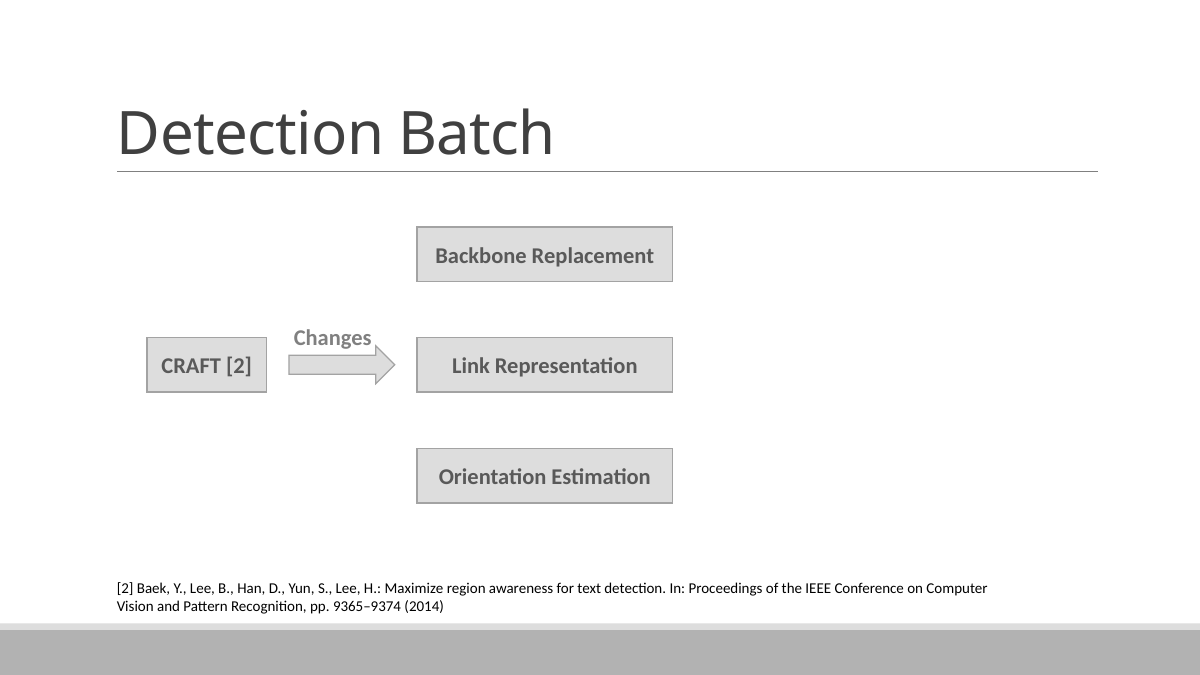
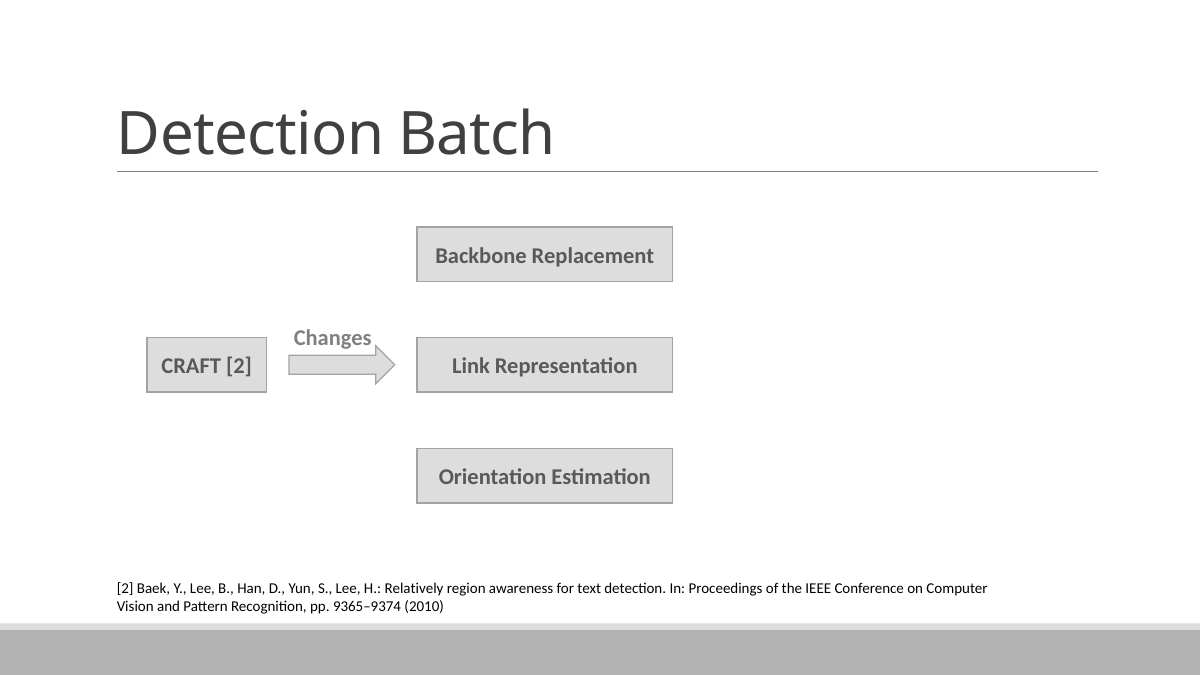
Maximize: Maximize -> Relatively
2014: 2014 -> 2010
